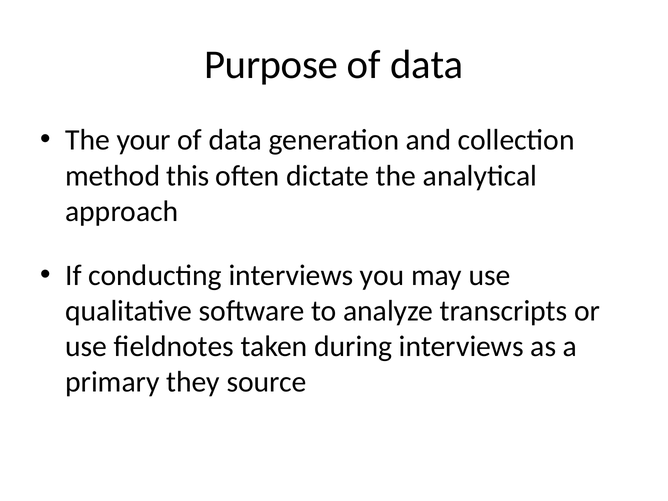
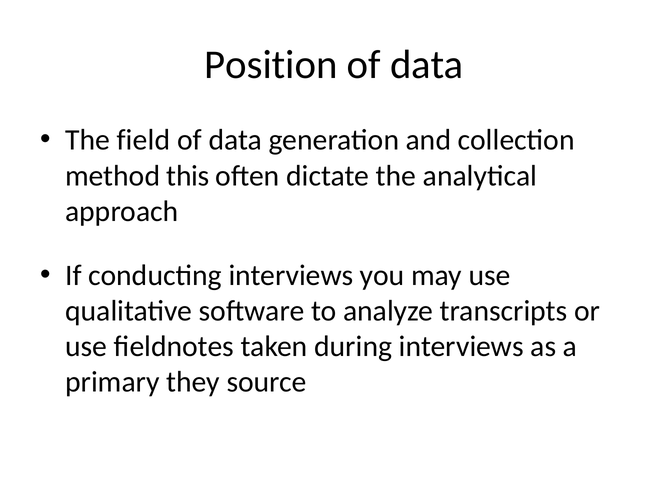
Purpose: Purpose -> Position
your: your -> field
